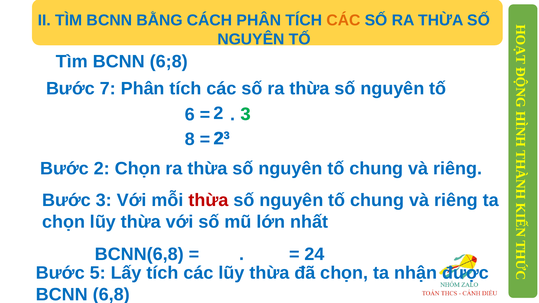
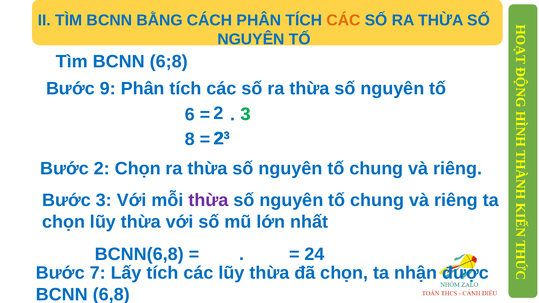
7: 7 -> 9
thừa at (209, 200) colour: red -> purple
5: 5 -> 7
